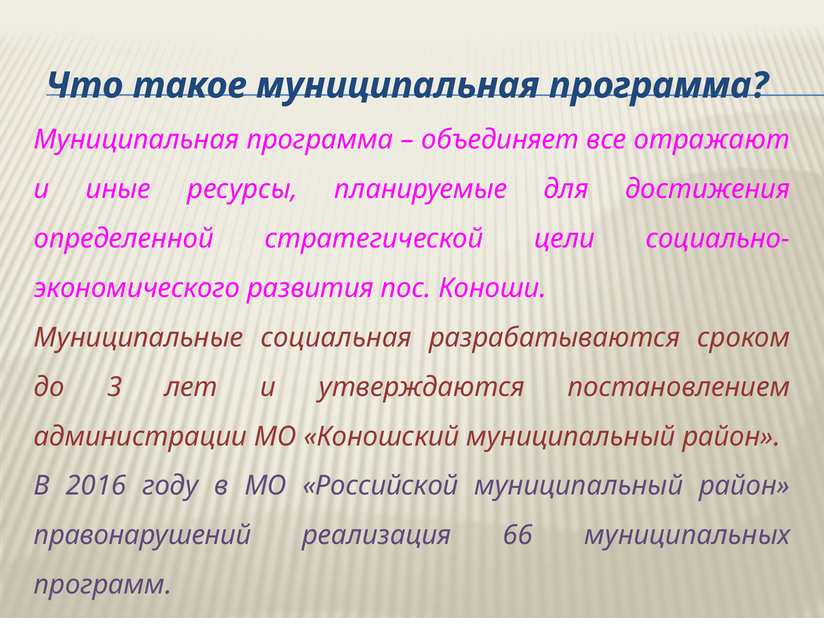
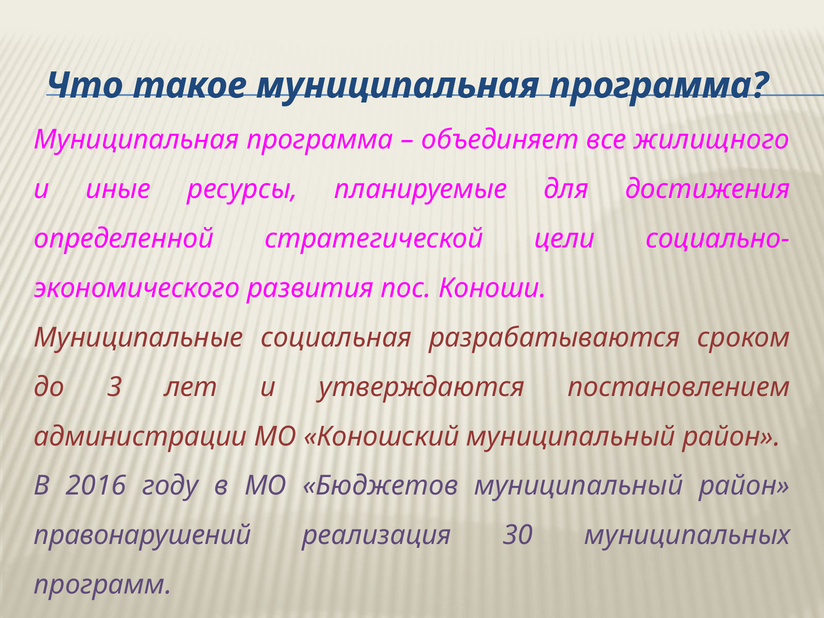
отражают: отражают -> жилищного
Российской: Российской -> Бюджетов
66: 66 -> 30
